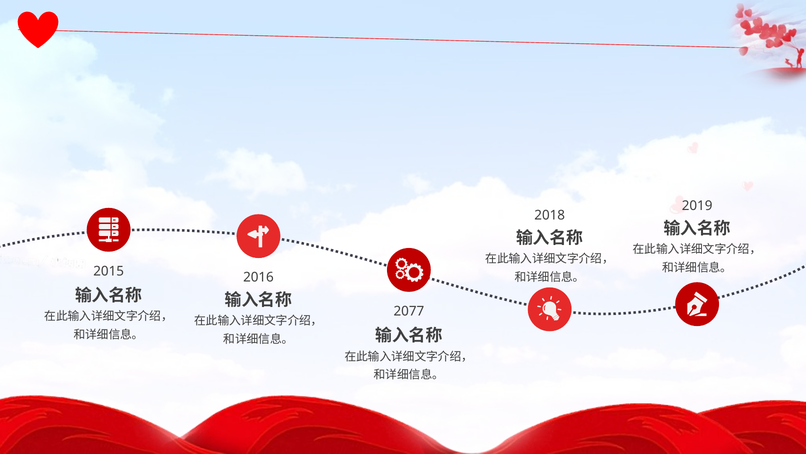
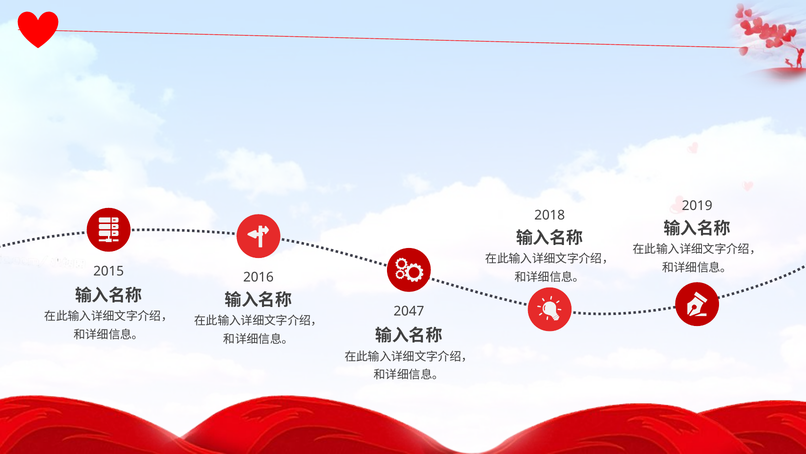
2077: 2077 -> 2047
